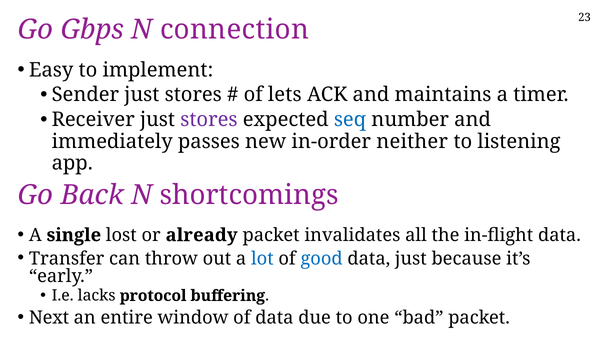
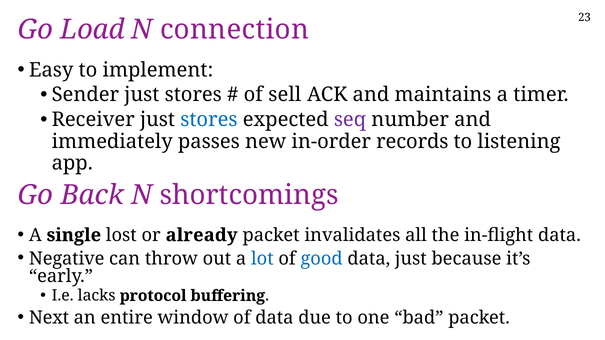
Gbps: Gbps -> Load
lets: lets -> sell
stores at (209, 120) colour: purple -> blue
seq colour: blue -> purple
neither: neither -> records
Transfer: Transfer -> Negative
